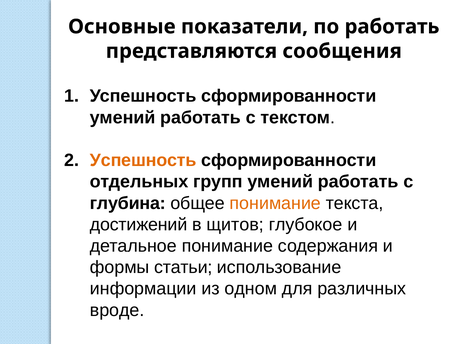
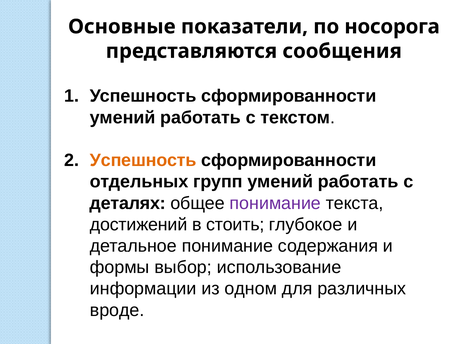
по работать: работать -> носорога
глубина: глубина -> деталях
понимание at (275, 203) colour: orange -> purple
щитов: щитов -> стоить
статьи: статьи -> выбор
